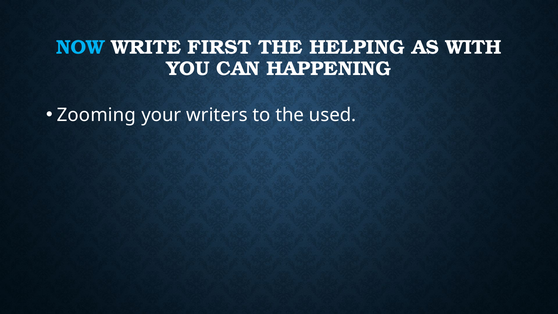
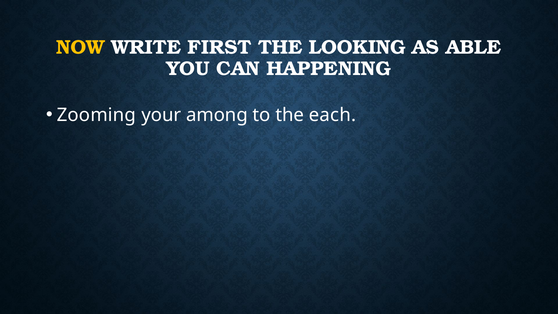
NOW colour: light blue -> yellow
HELPING: HELPING -> LOOKING
WITH: WITH -> ABLE
writers: writers -> among
used: used -> each
